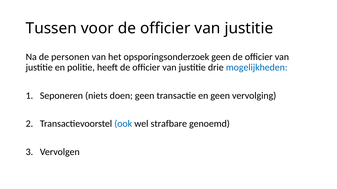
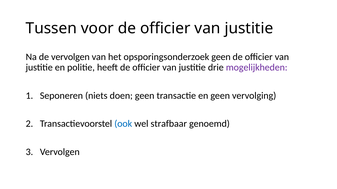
de personen: personen -> vervolgen
mogelijkheden colour: blue -> purple
strafbare: strafbare -> strafbaar
